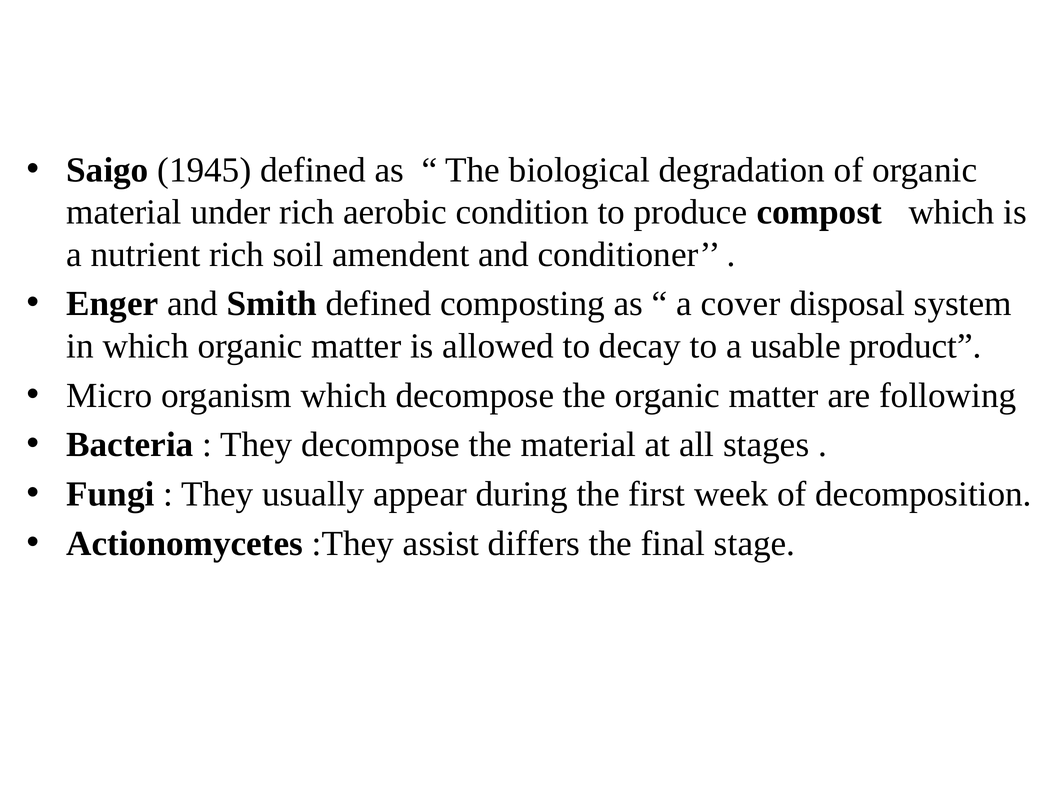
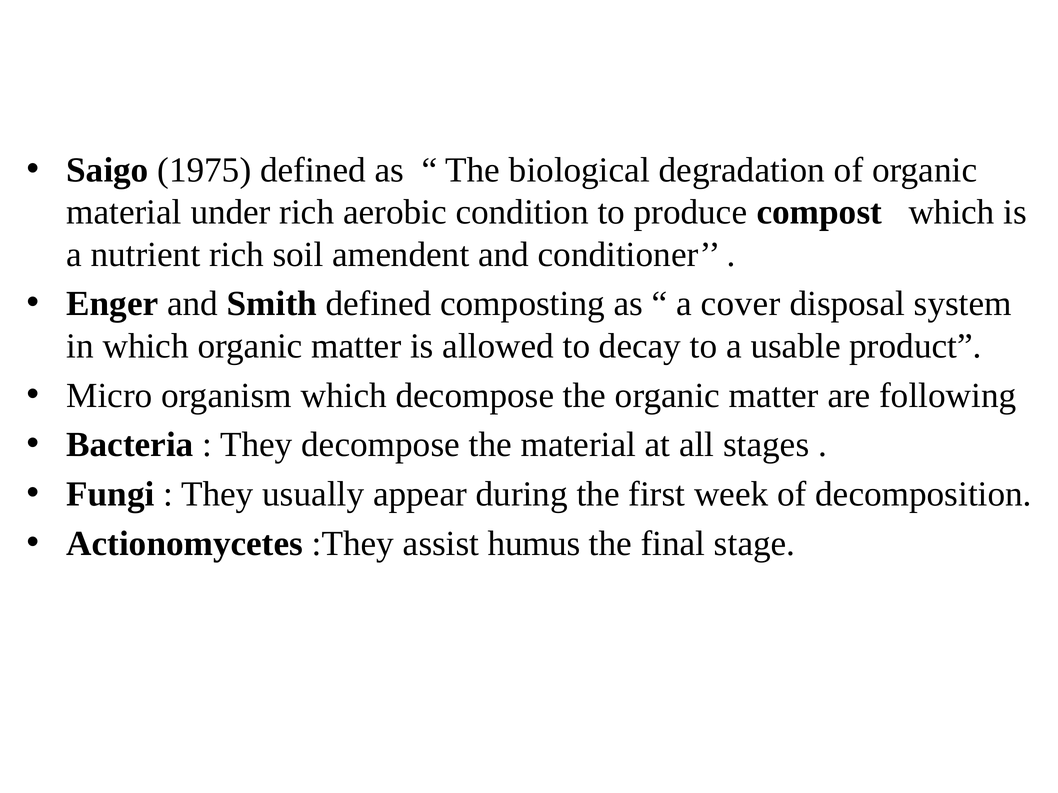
1945: 1945 -> 1975
differs: differs -> humus
